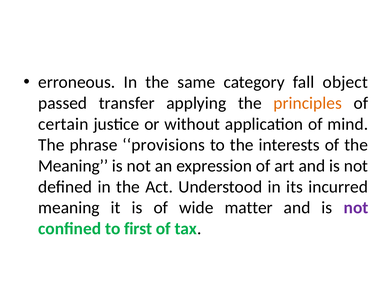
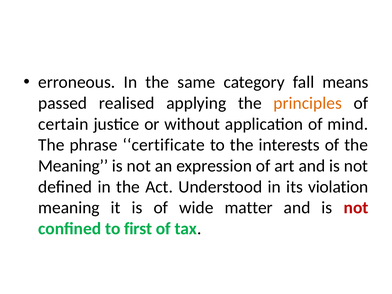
object: object -> means
transfer: transfer -> realised
provisions: provisions -> certificate
incurred: incurred -> violation
not at (356, 208) colour: purple -> red
